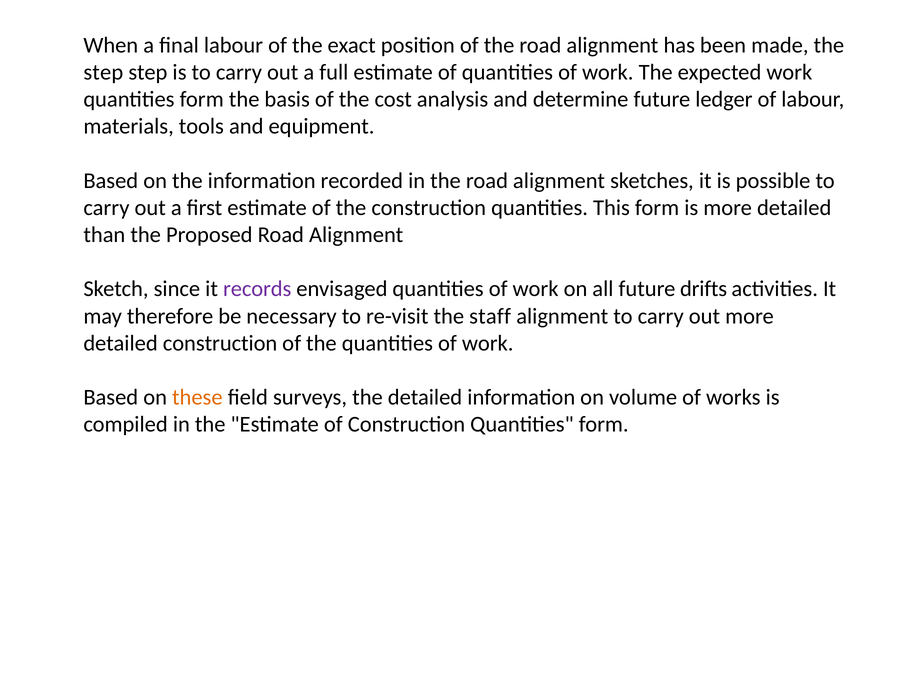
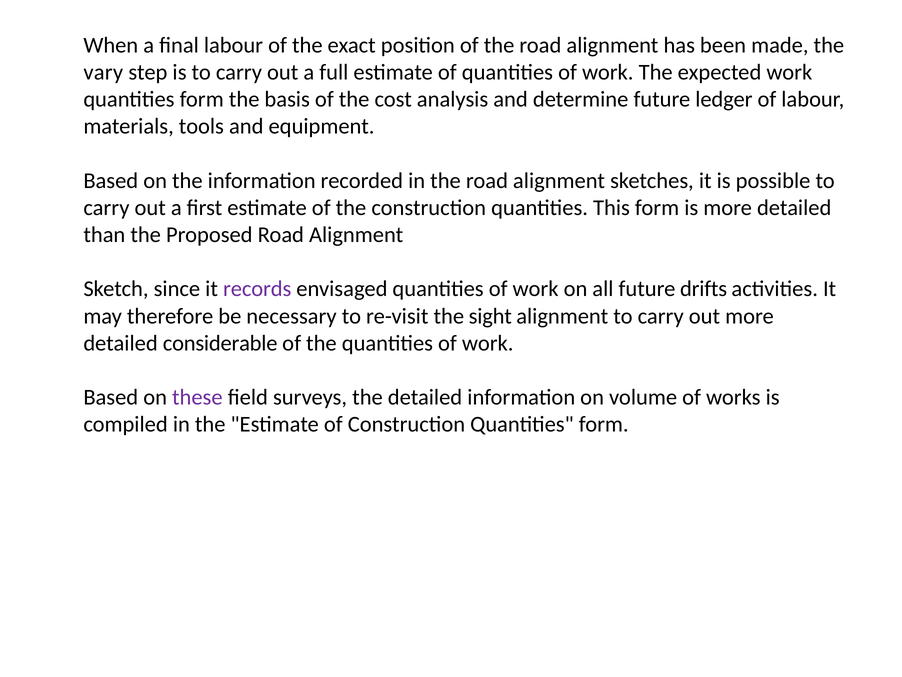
step at (103, 72): step -> vary
staff: staff -> sight
detailed construction: construction -> considerable
these colour: orange -> purple
